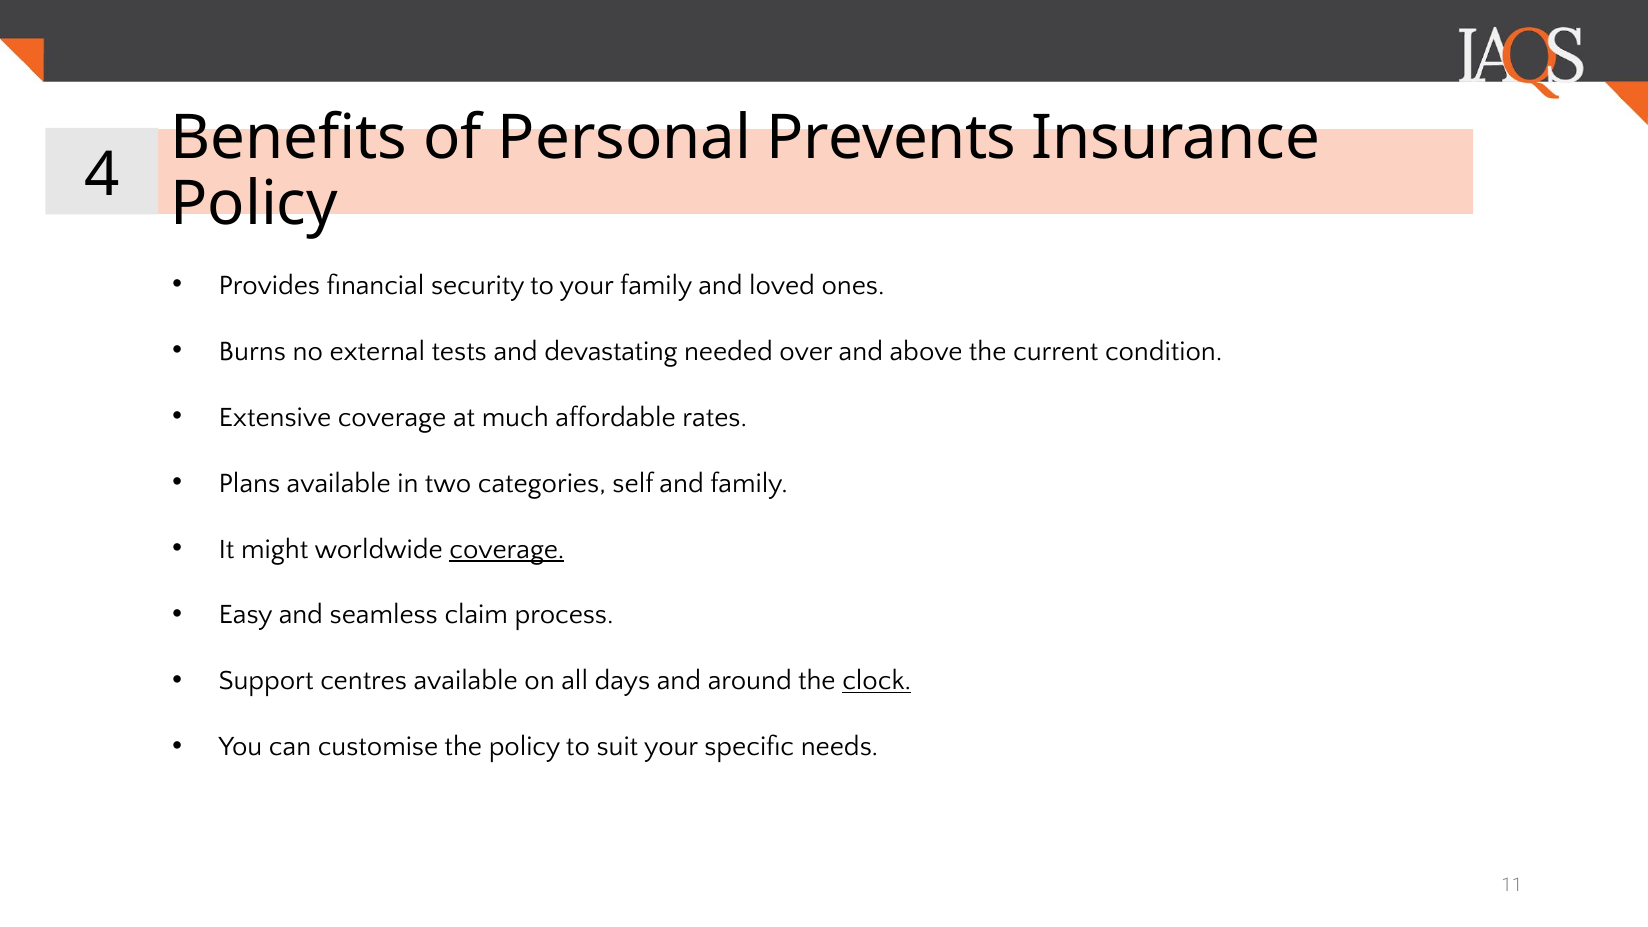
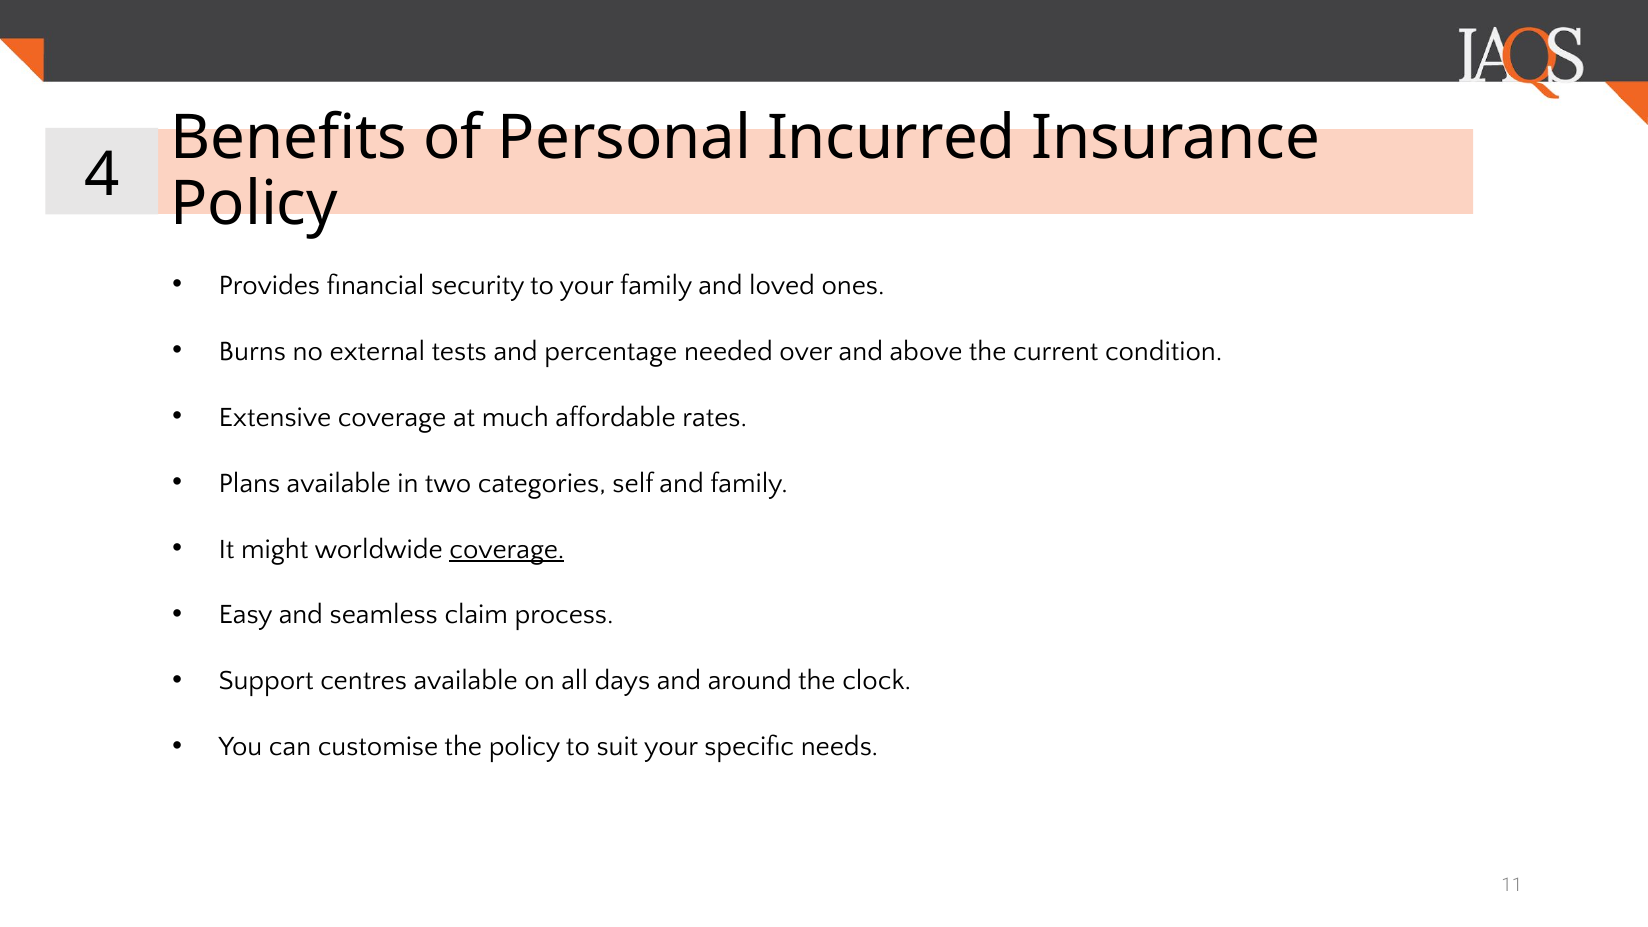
Prevents: Prevents -> Incurred
devastating: devastating -> percentage
clock underline: present -> none
